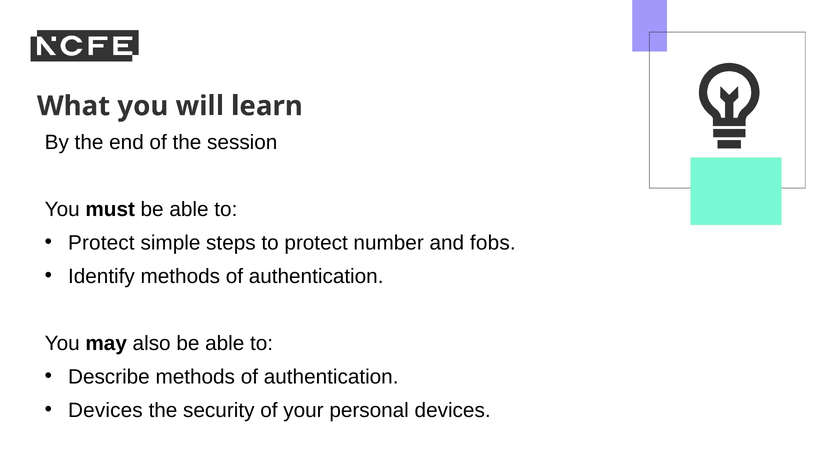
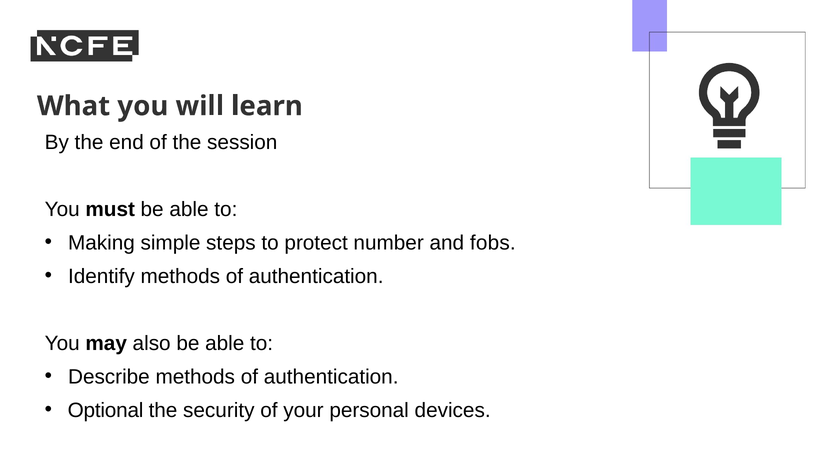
Protect at (101, 243): Protect -> Making
Devices at (105, 410): Devices -> Optional
